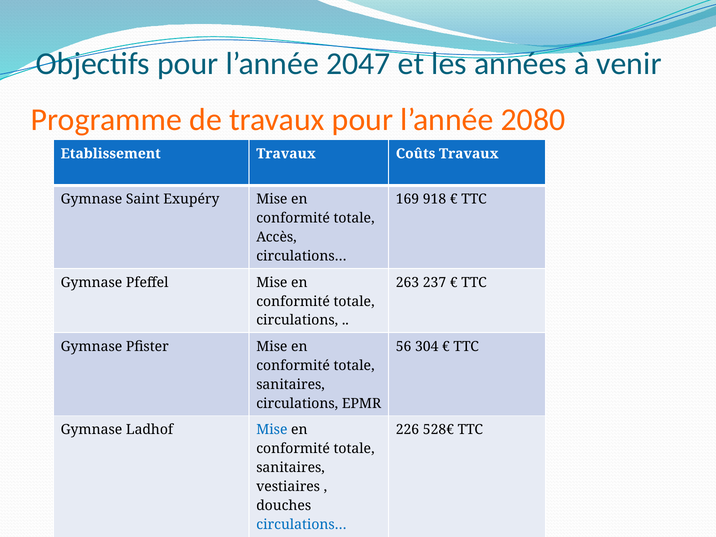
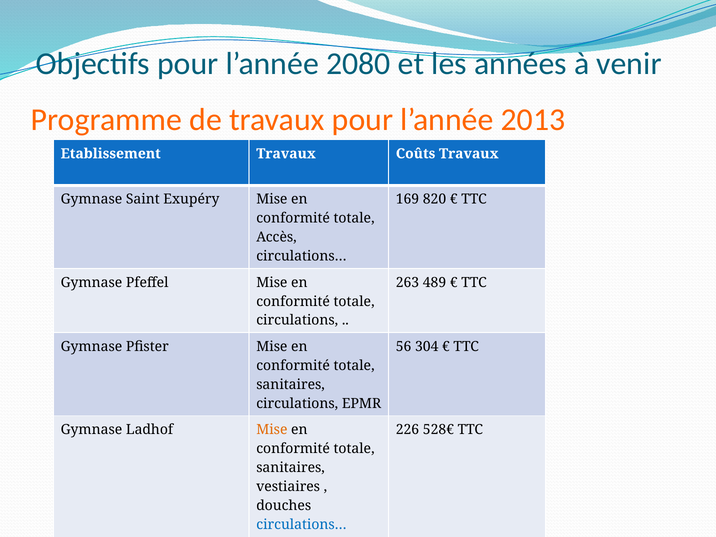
2047: 2047 -> 2080
2080: 2080 -> 2013
918: 918 -> 820
237: 237 -> 489
Mise at (272, 430) colour: blue -> orange
